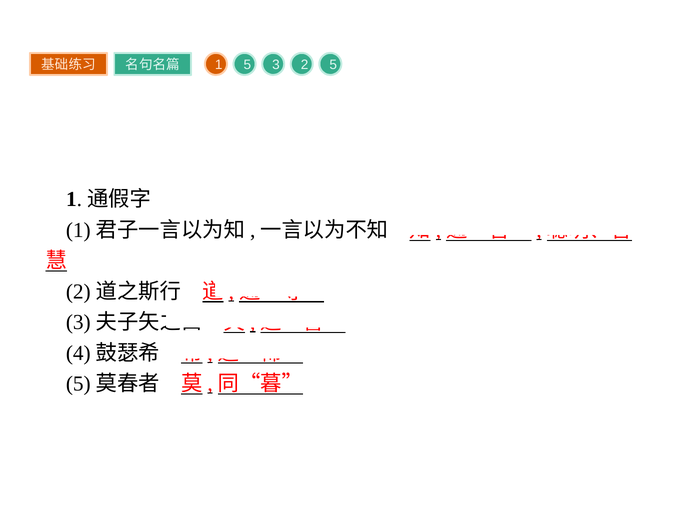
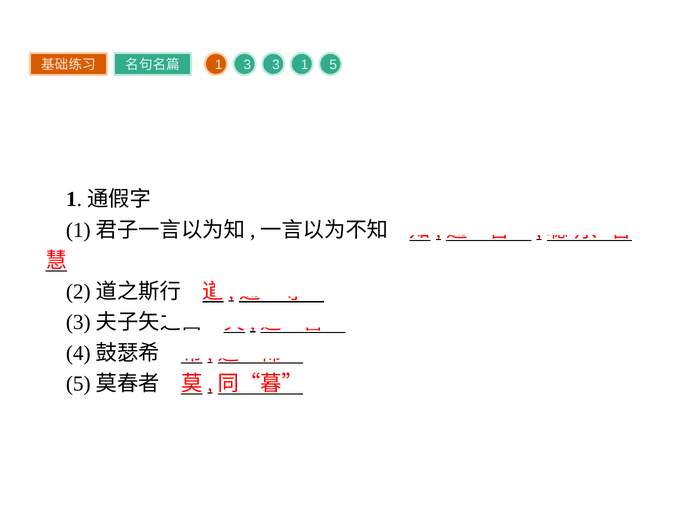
1 5: 5 -> 3
3 2: 2 -> 1
